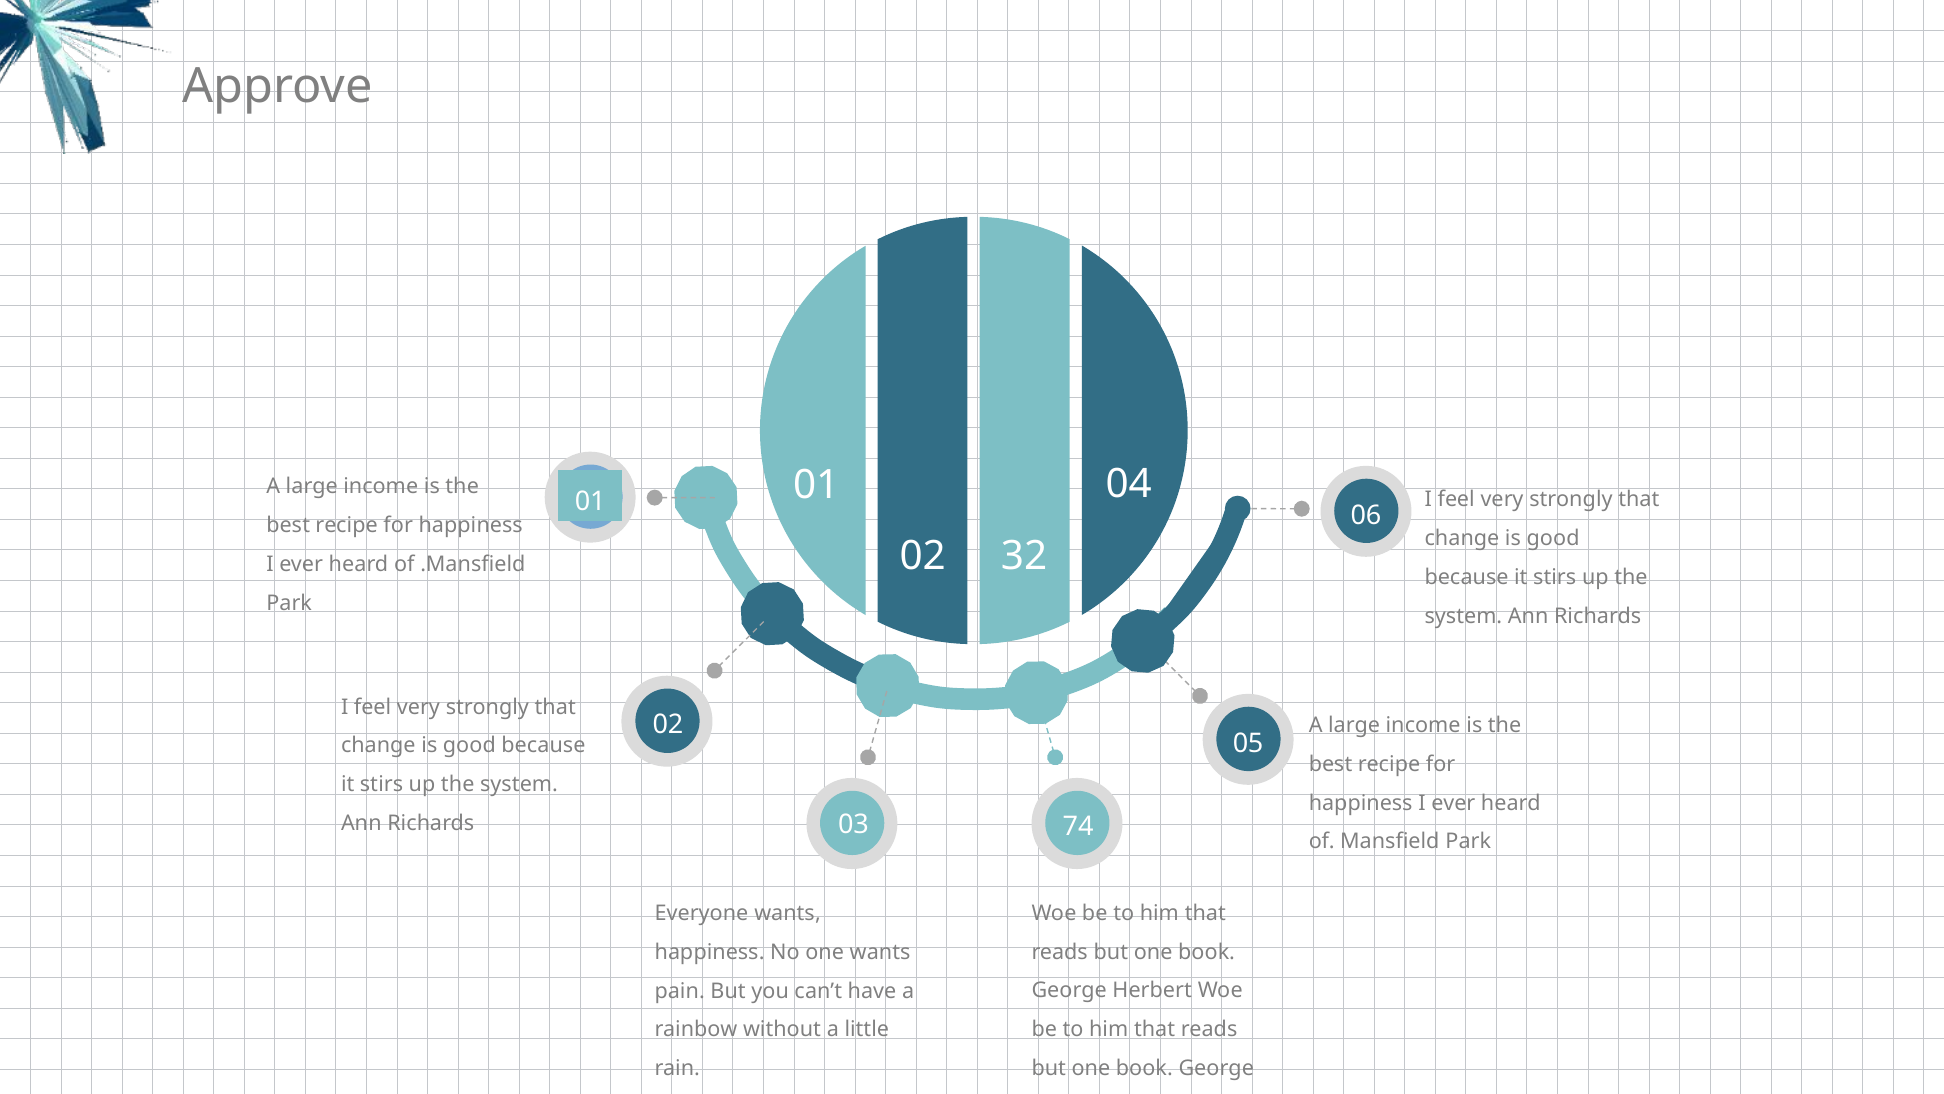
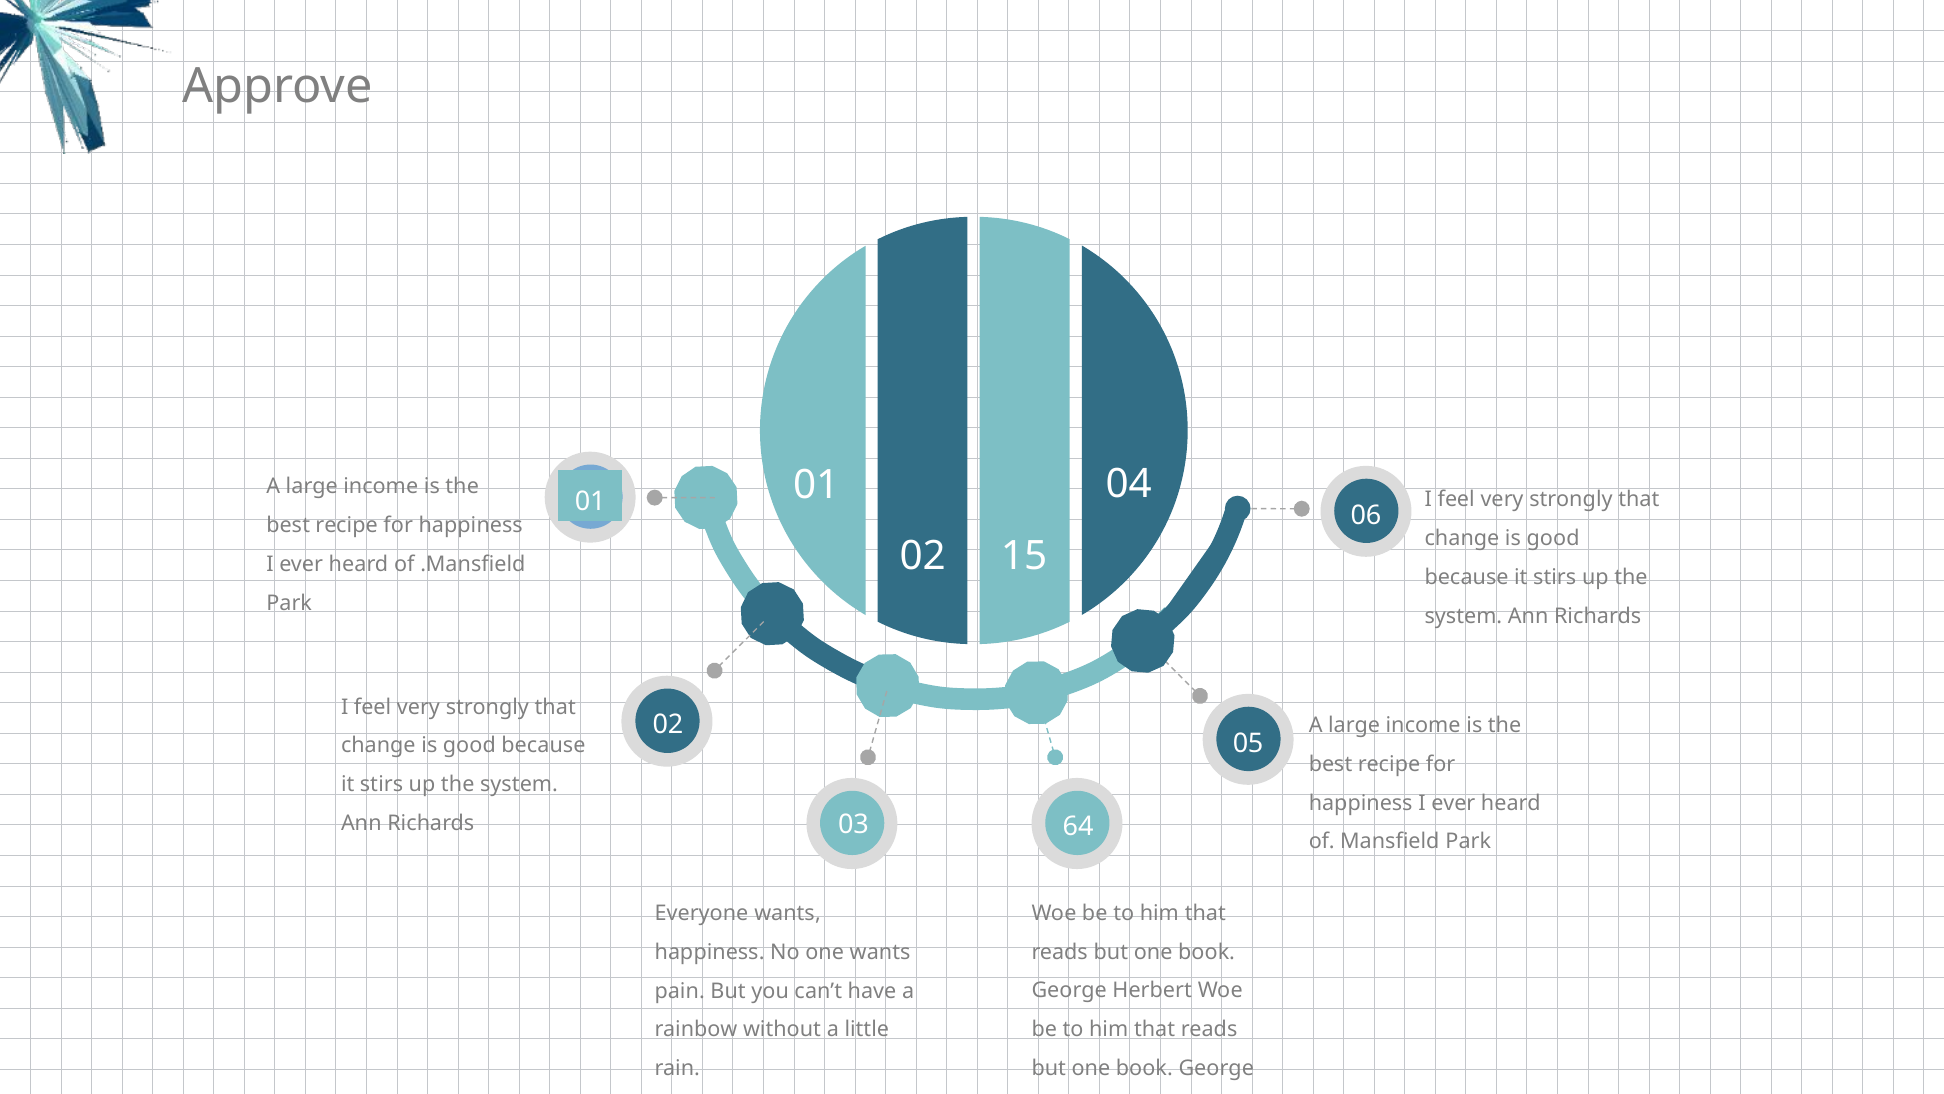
32: 32 -> 15
74: 74 -> 64
